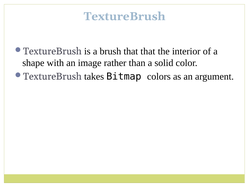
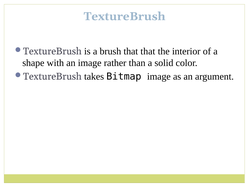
Bitmap colors: colors -> image
